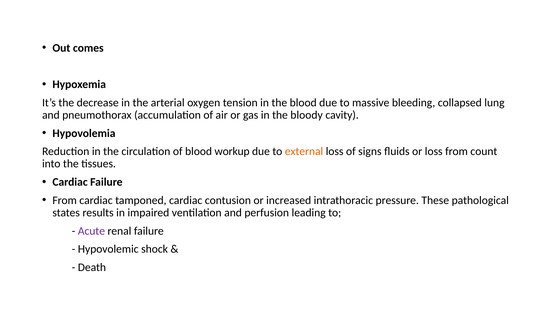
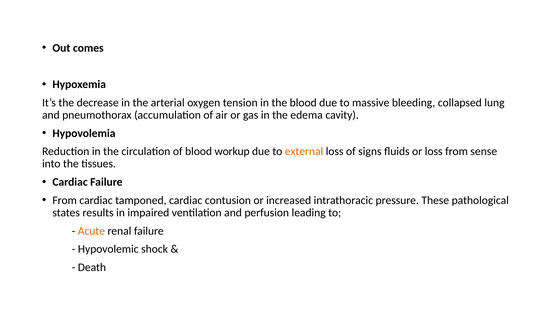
bloody: bloody -> edema
count: count -> sense
Acute colour: purple -> orange
